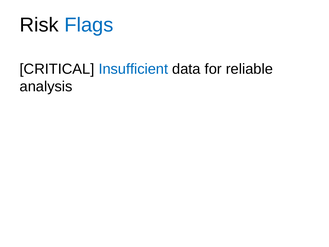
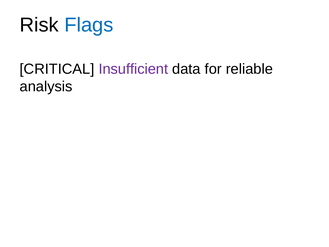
Insufficient colour: blue -> purple
